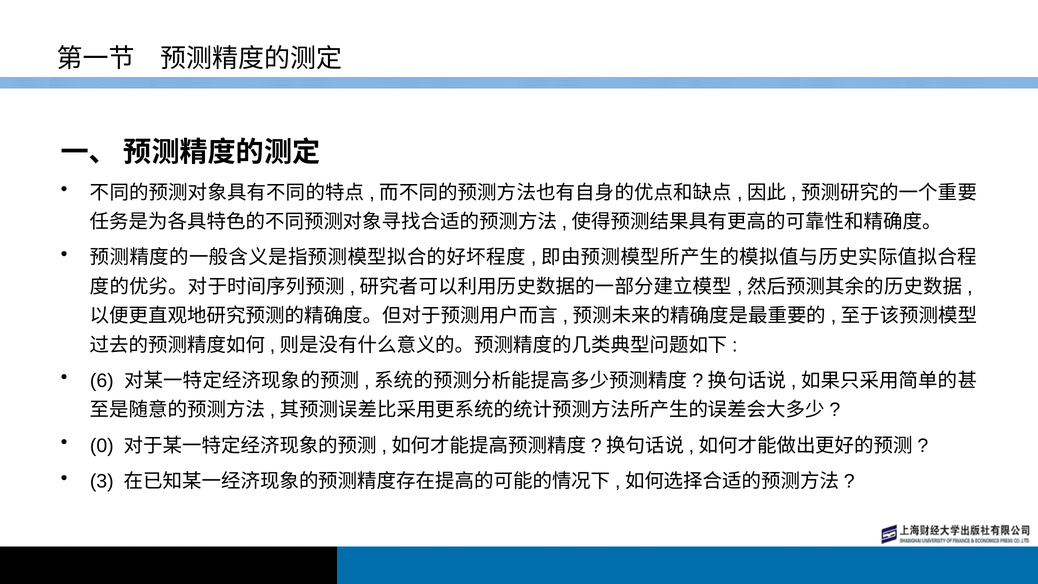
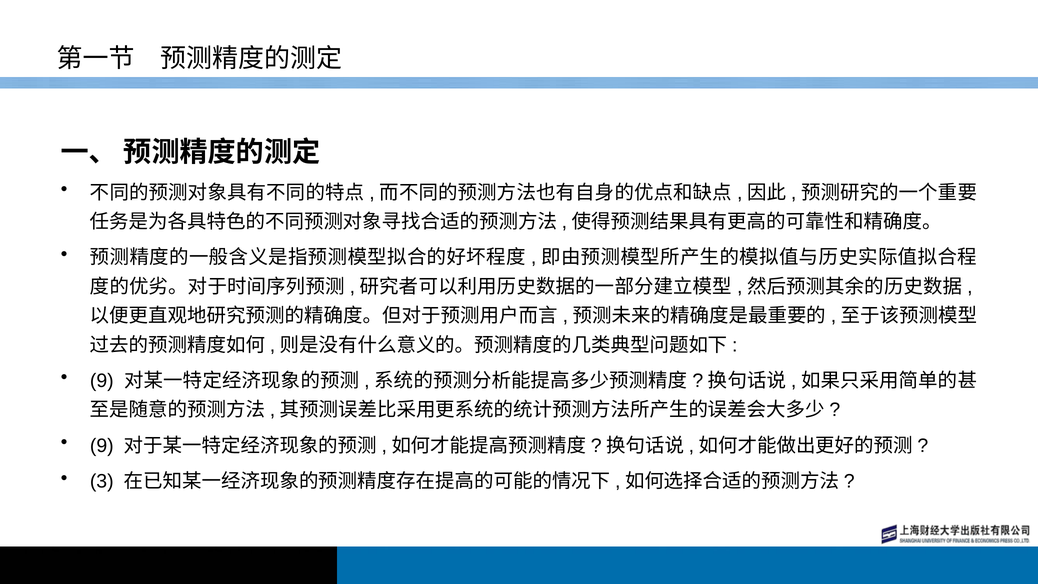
6 at (102, 381): 6 -> 9
0 at (102, 446): 0 -> 9
